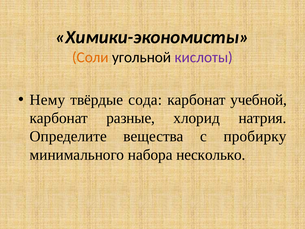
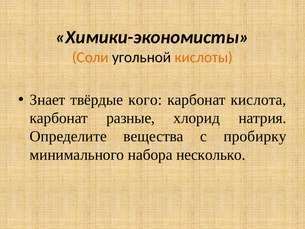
кислоты colour: purple -> orange
Нему: Нему -> Знает
сода: сода -> кого
учебной: учебной -> кислота
